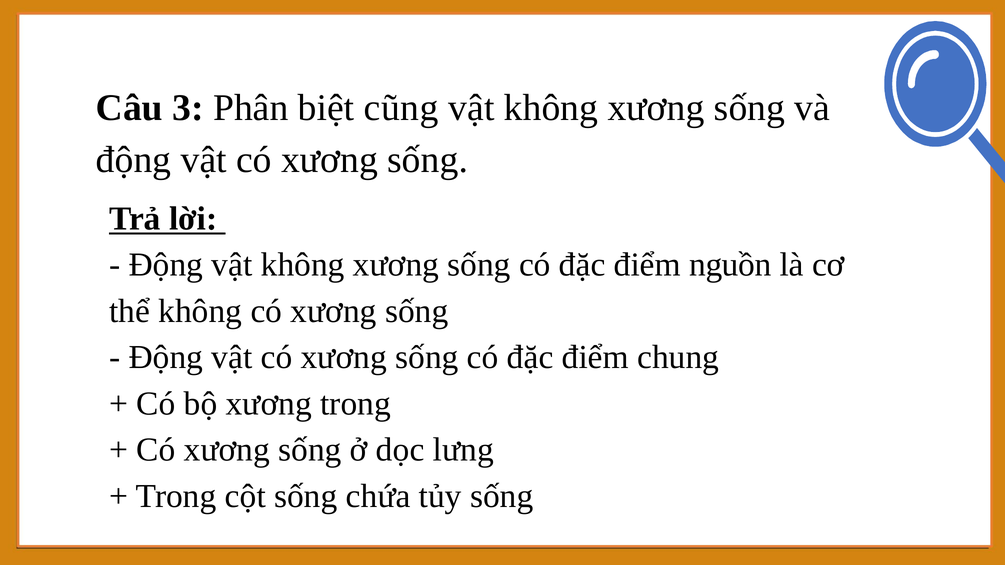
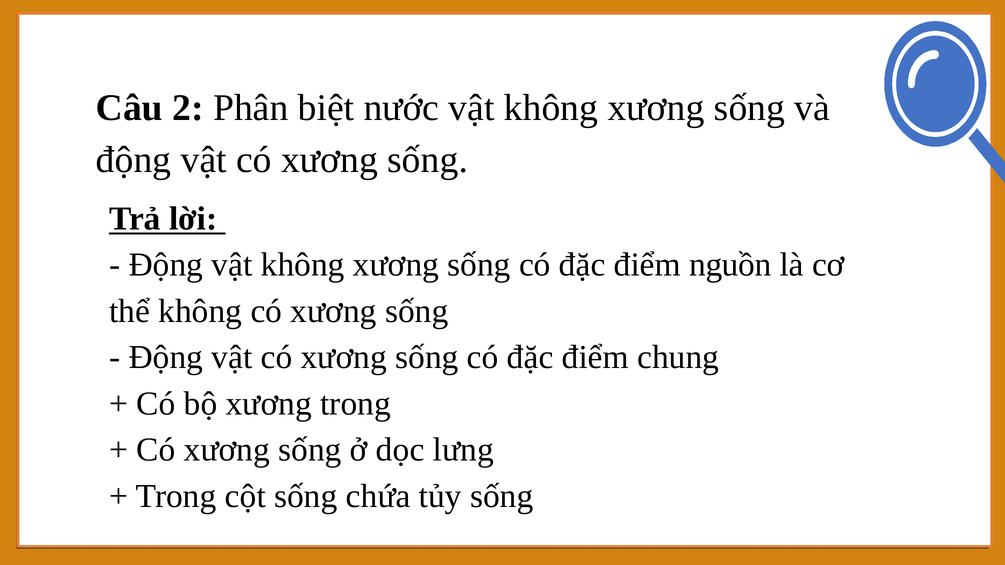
3: 3 -> 2
cũng: cũng -> nước
